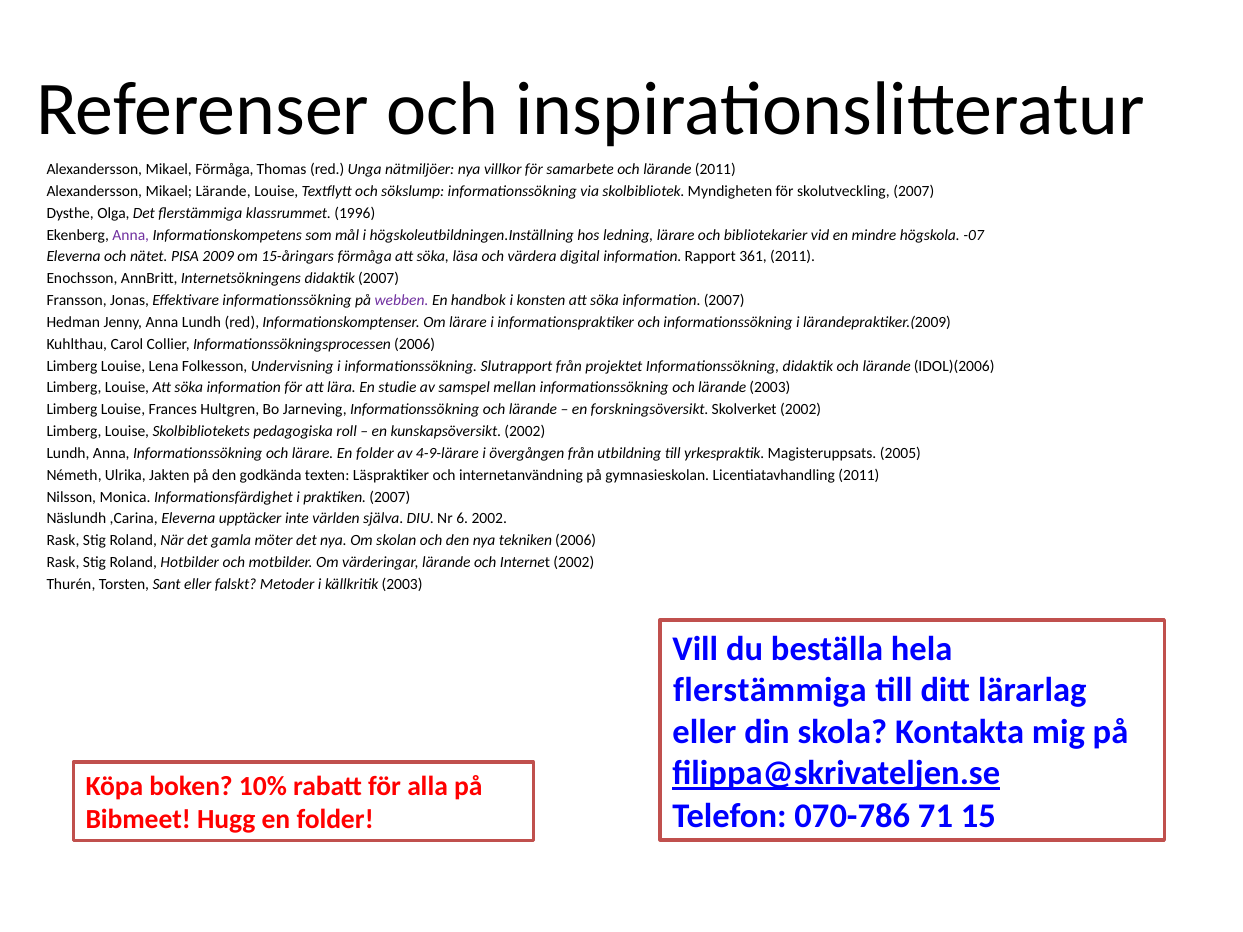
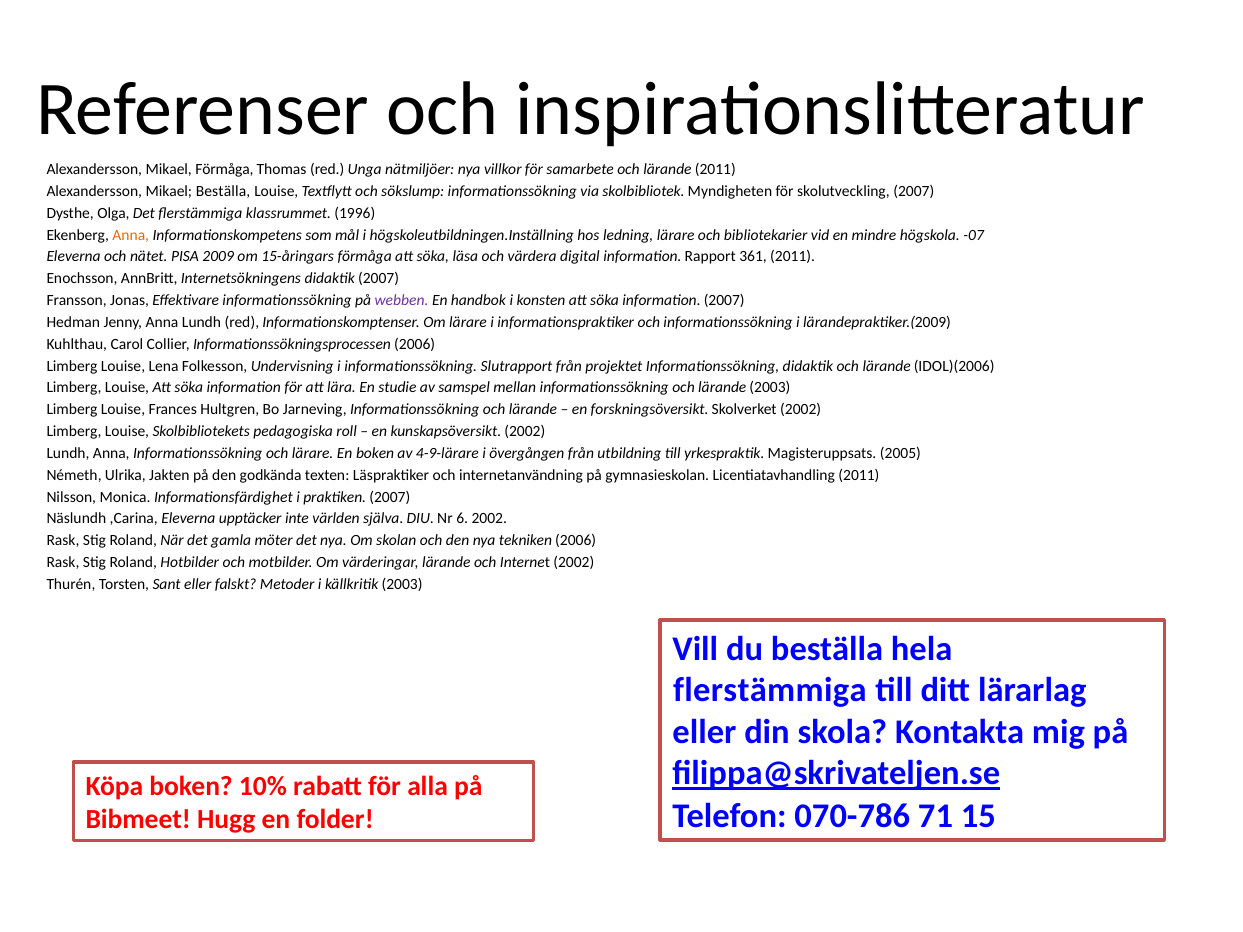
Mikael Lärande: Lärande -> Beställa
Anna at (131, 235) colour: purple -> orange
lärare En folder: folder -> boken
